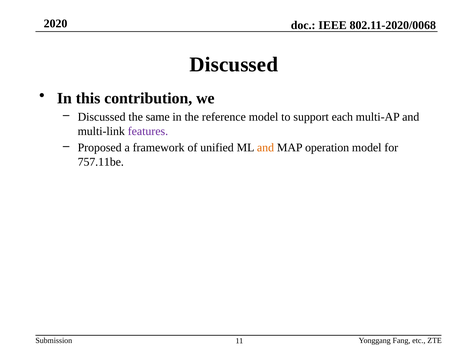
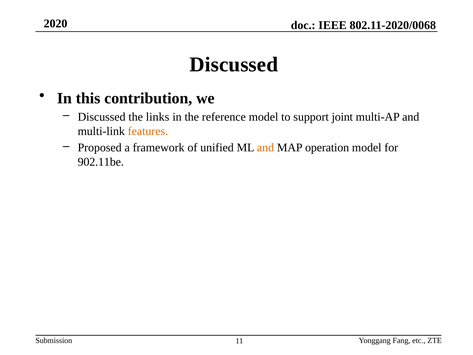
same: same -> links
each: each -> joint
features colour: purple -> orange
757.11be: 757.11be -> 902.11be
